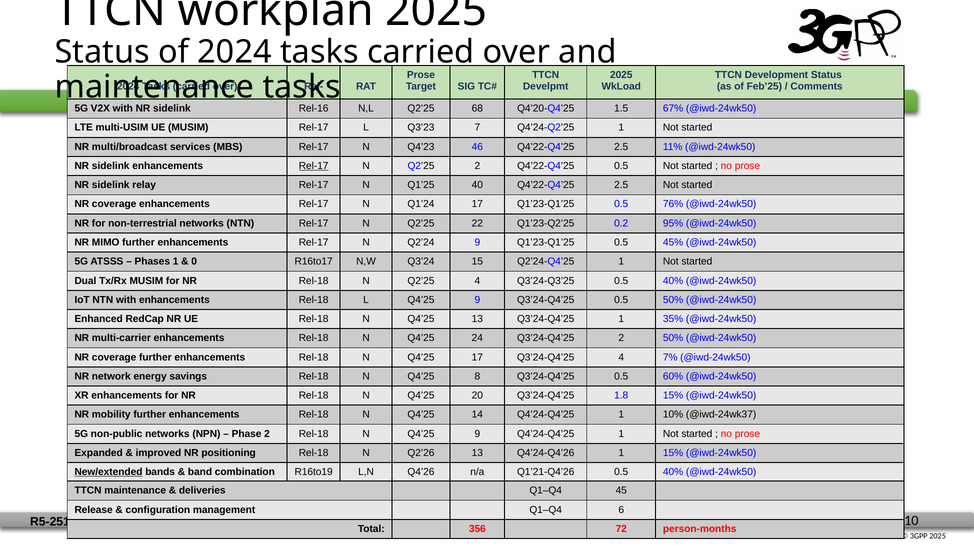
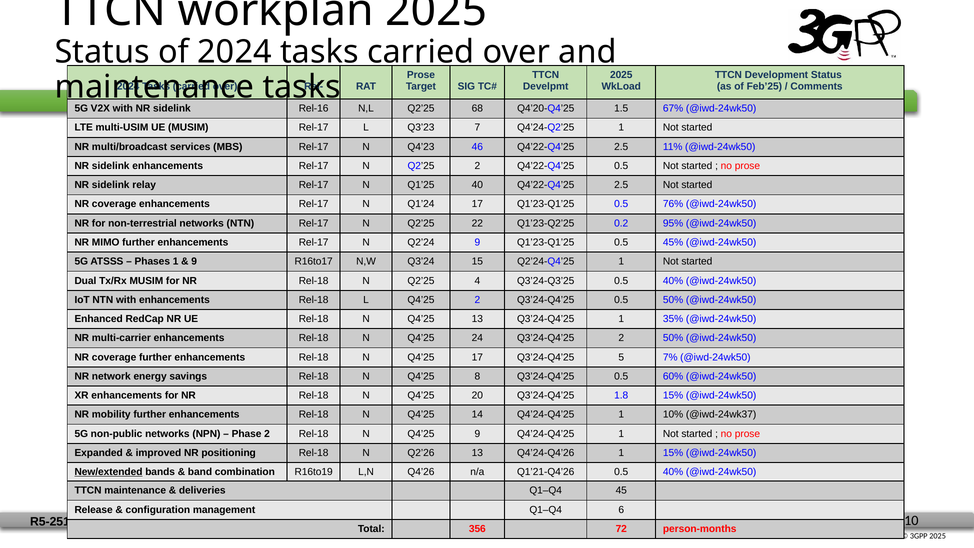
Rel-17 at (314, 166) underline: present -> none
0 at (194, 261): 0 -> 9
L Q4’25 9: 9 -> 2
Q3’24-Q4’25 4: 4 -> 5
